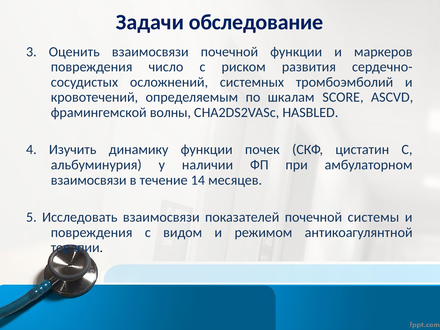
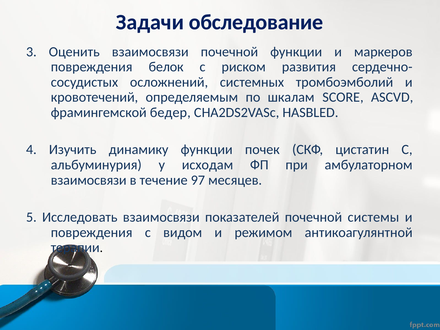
число: число -> белок
волны: волны -> бедер
наличии: наличии -> исходам
14: 14 -> 97
